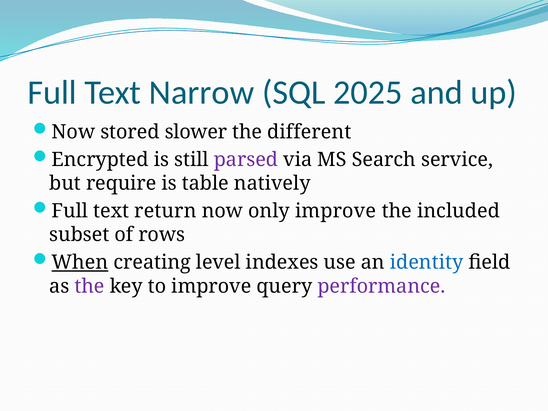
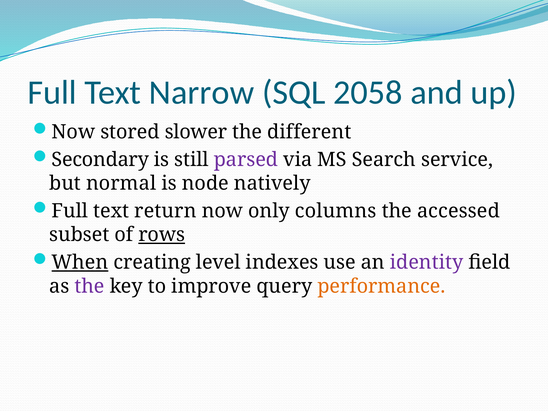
2025: 2025 -> 2058
Encrypted: Encrypted -> Secondary
require: require -> normal
table: table -> node
only improve: improve -> columns
included: included -> accessed
rows underline: none -> present
identity colour: blue -> purple
performance colour: purple -> orange
